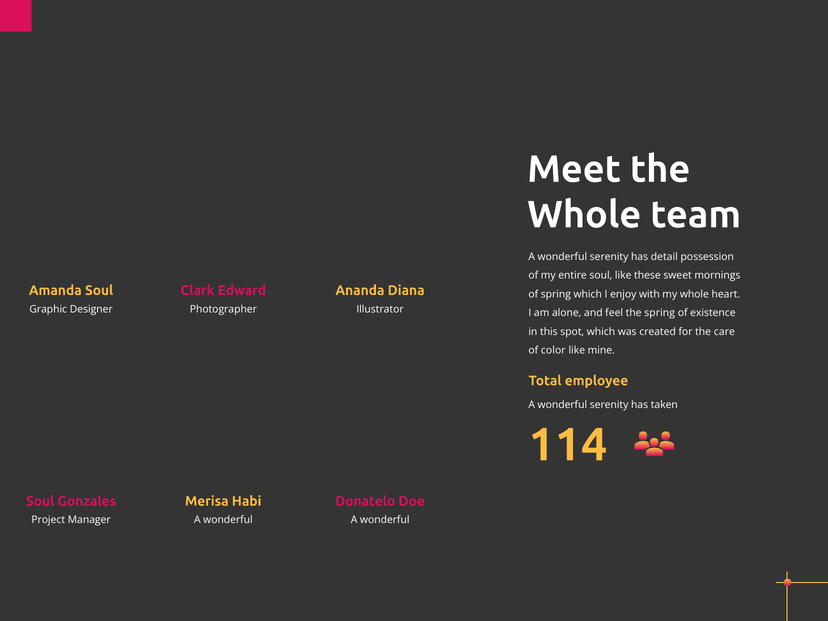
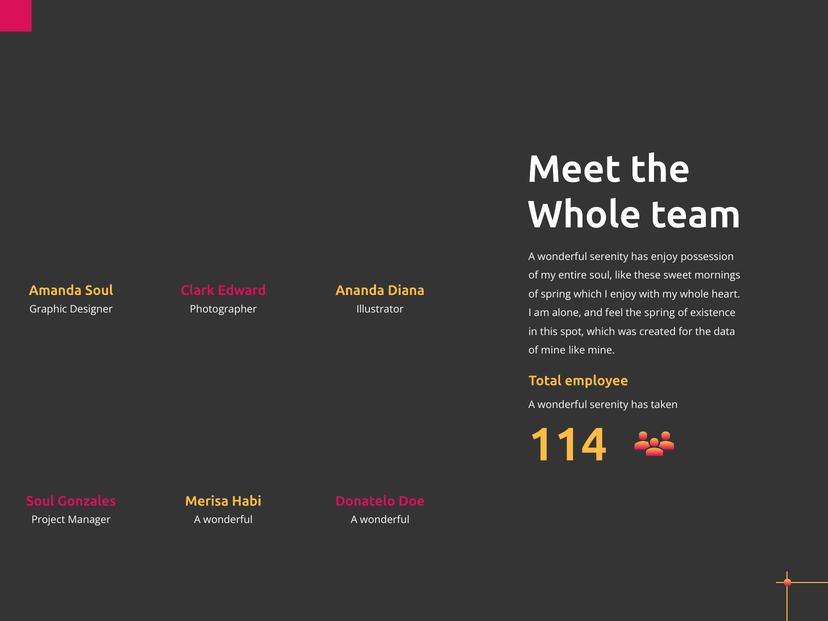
has detail: detail -> enjoy
care: care -> data
of color: color -> mine
